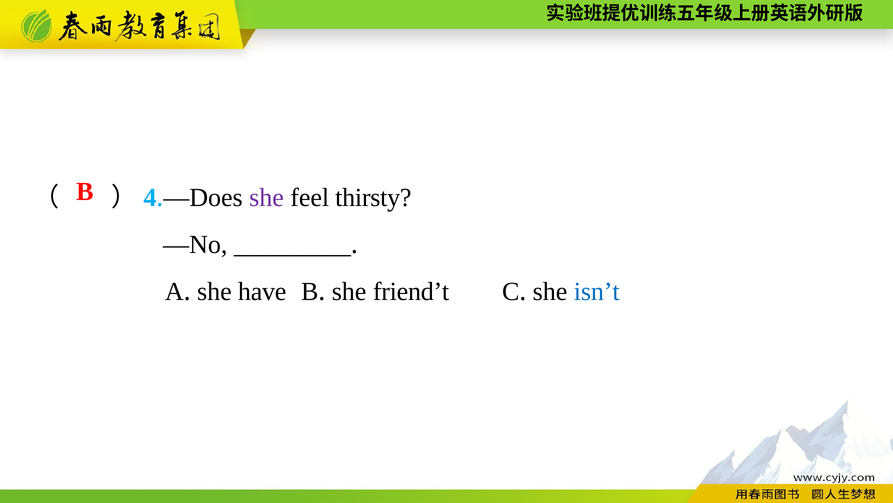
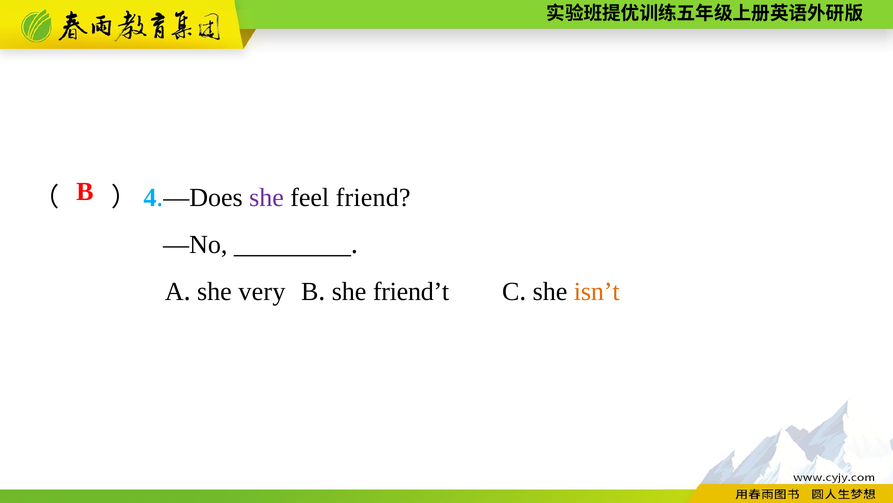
thirsty: thirsty -> friend
have: have -> very
isn’t colour: blue -> orange
